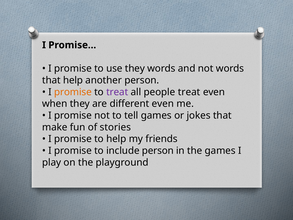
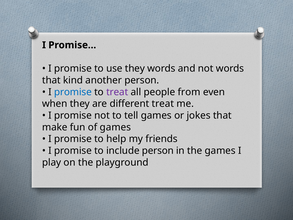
that help: help -> kind
promise at (73, 92) colour: orange -> blue
people treat: treat -> from
different even: even -> treat
of stories: stories -> games
